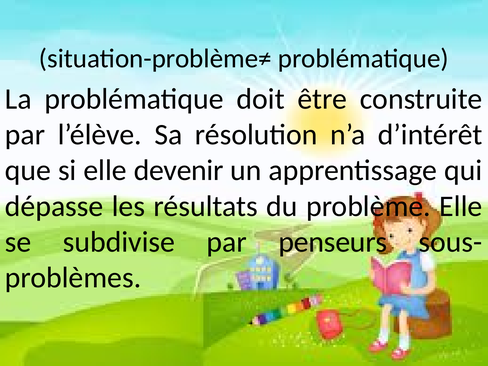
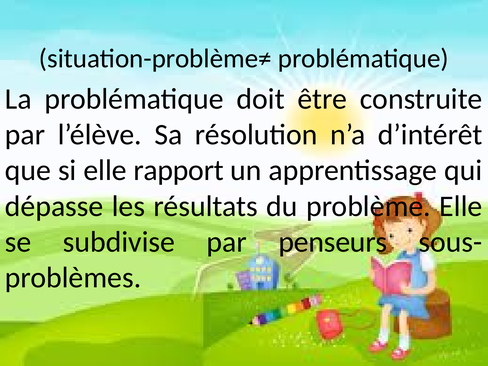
devenir: devenir -> rapport
